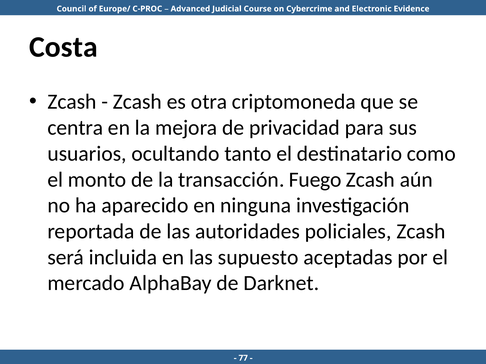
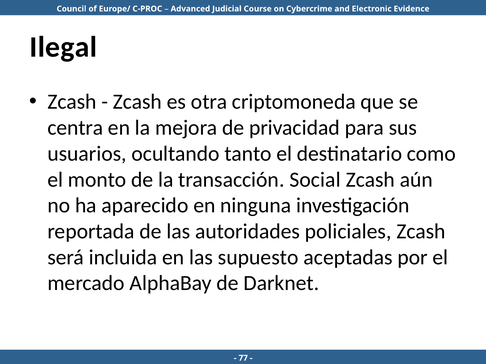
Costa: Costa -> Ilegal
Fuego: Fuego -> Social
